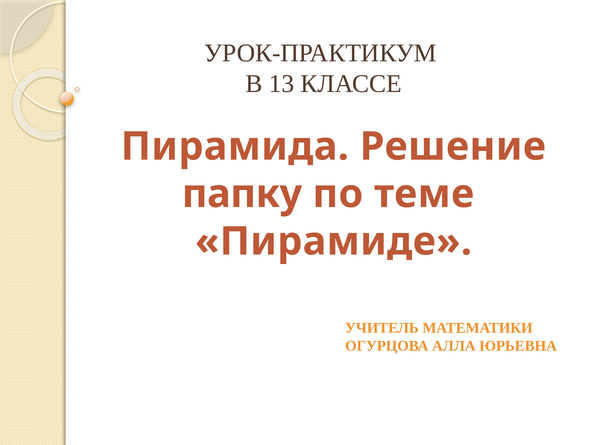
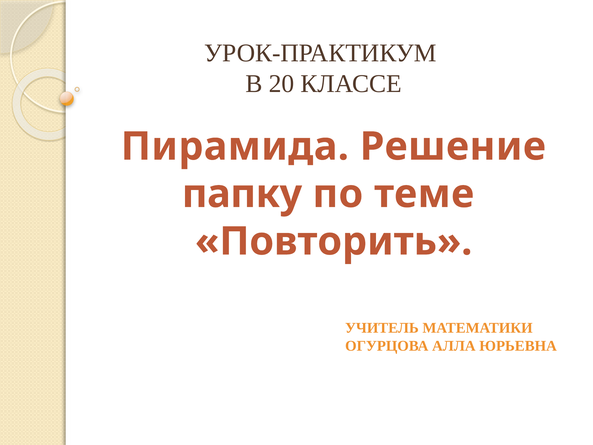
13: 13 -> 20
Пирамиде: Пирамиде -> Повторить
